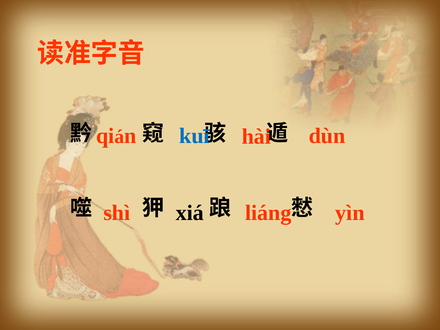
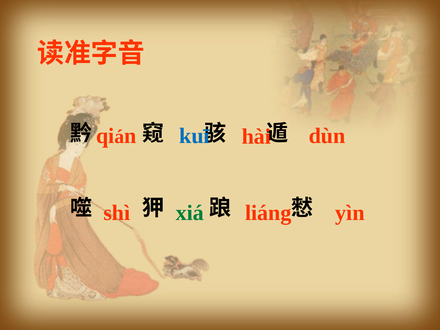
xiá colour: black -> green
